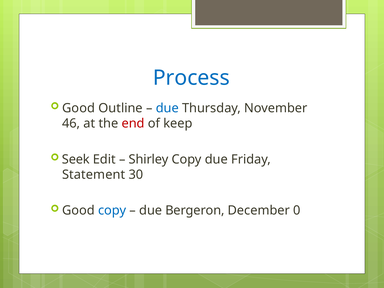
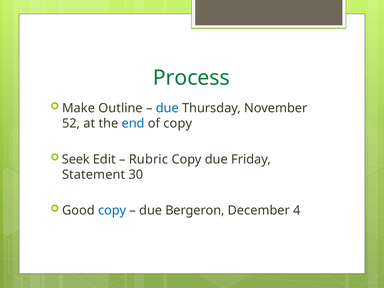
Process colour: blue -> green
Good at (79, 108): Good -> Make
46: 46 -> 52
end colour: red -> blue
of keep: keep -> copy
Shirley: Shirley -> Rubric
0: 0 -> 4
